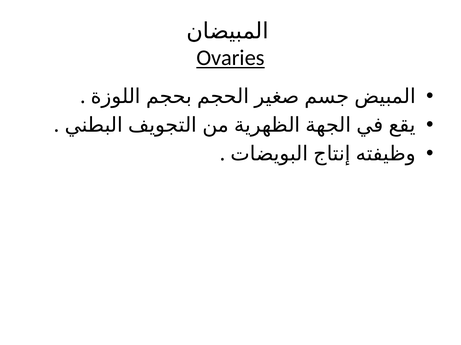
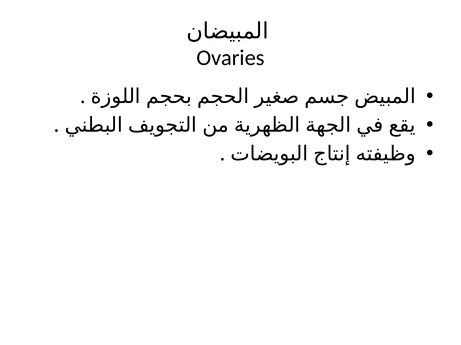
Ovaries underline: present -> none
